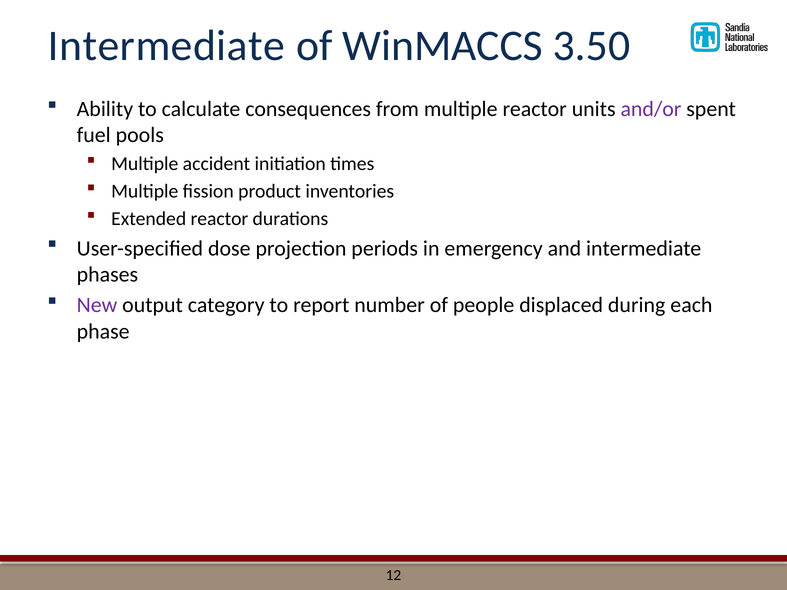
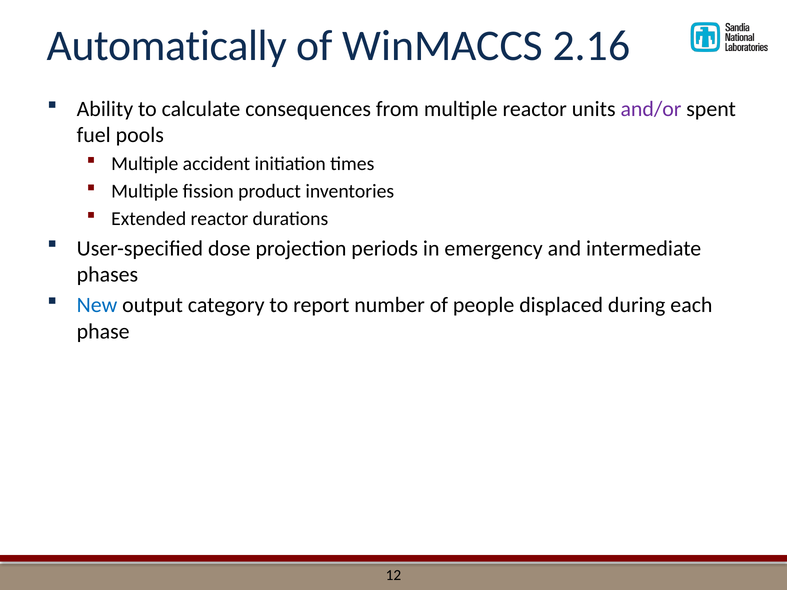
Intermediate at (167, 46): Intermediate -> Automatically
3.50: 3.50 -> 2.16
New colour: purple -> blue
